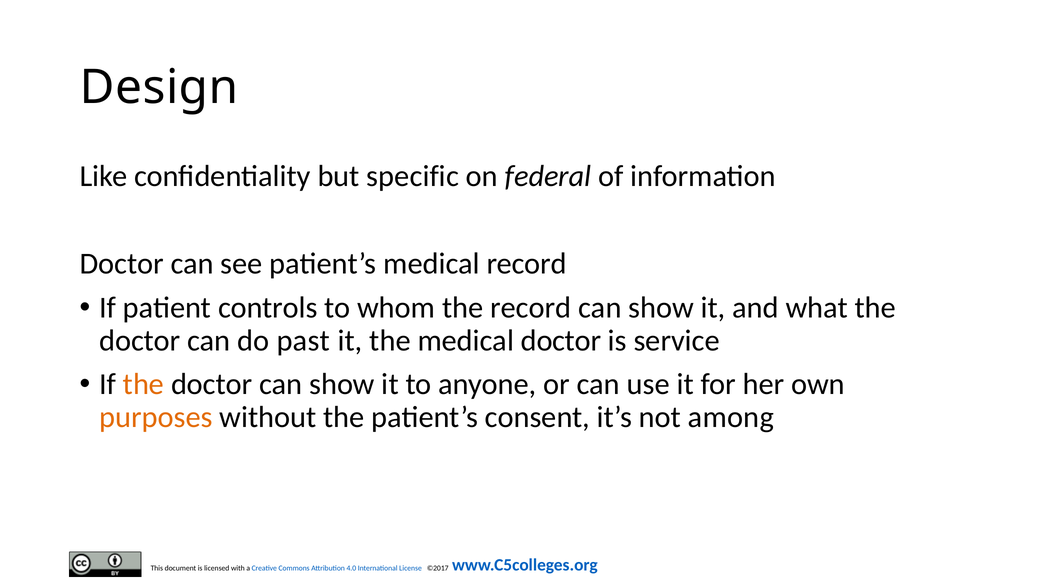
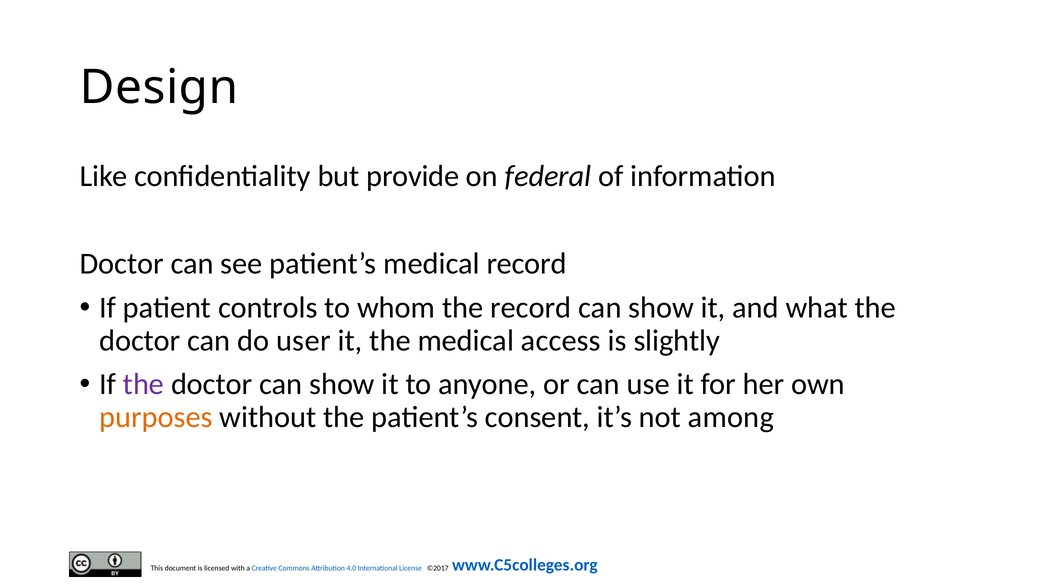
specific: specific -> provide
past: past -> user
medical doctor: doctor -> access
service: service -> slightly
the at (144, 384) colour: orange -> purple
